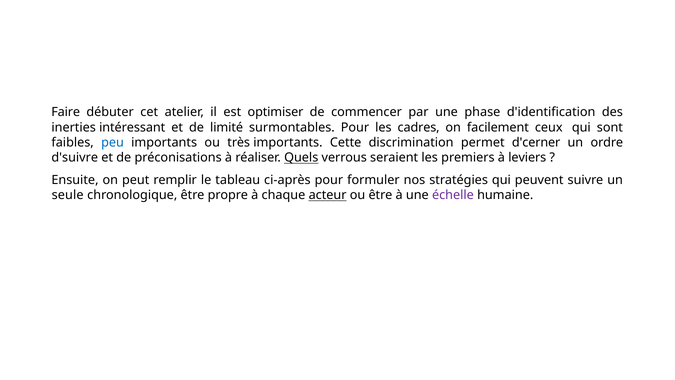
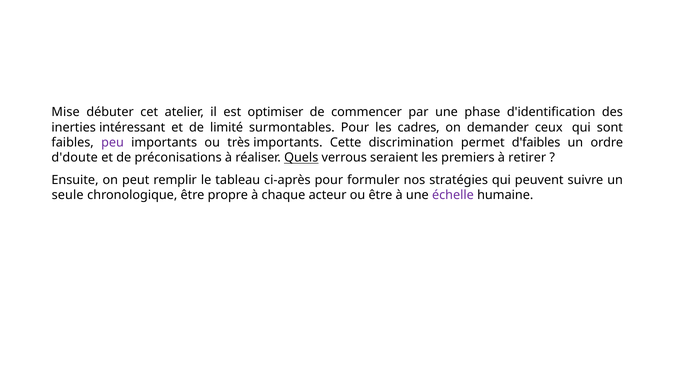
Faire: Faire -> Mise
facilement: facilement -> demander
peu colour: blue -> purple
d'cerner: d'cerner -> d'faibles
d'suivre: d'suivre -> d'doute
leviers: leviers -> retirer
acteur underline: present -> none
